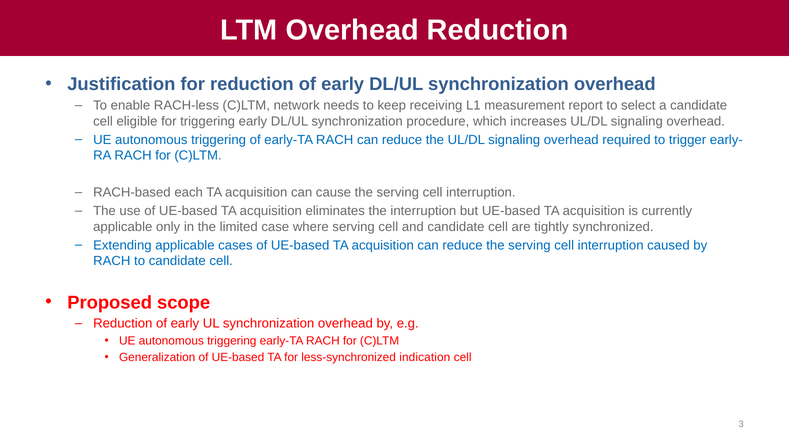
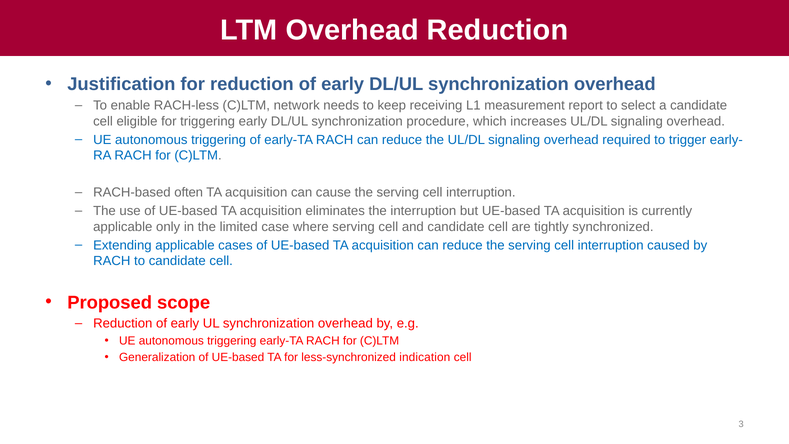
each: each -> often
